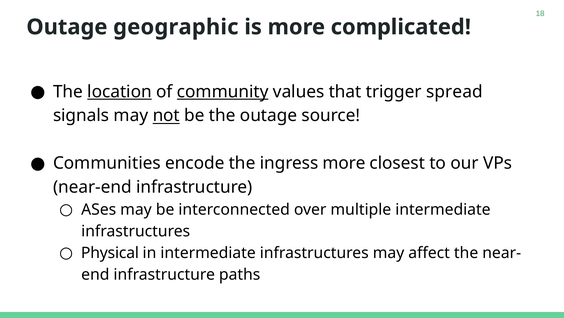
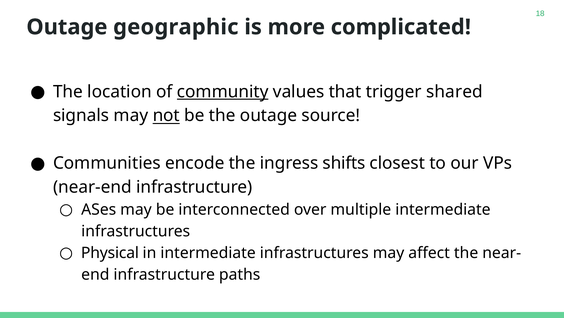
location underline: present -> none
spread: spread -> shared
ingress more: more -> shifts
